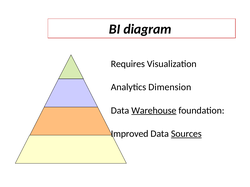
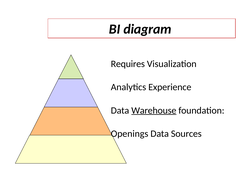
Dimension: Dimension -> Experience
Improved: Improved -> Openings
Sources underline: present -> none
